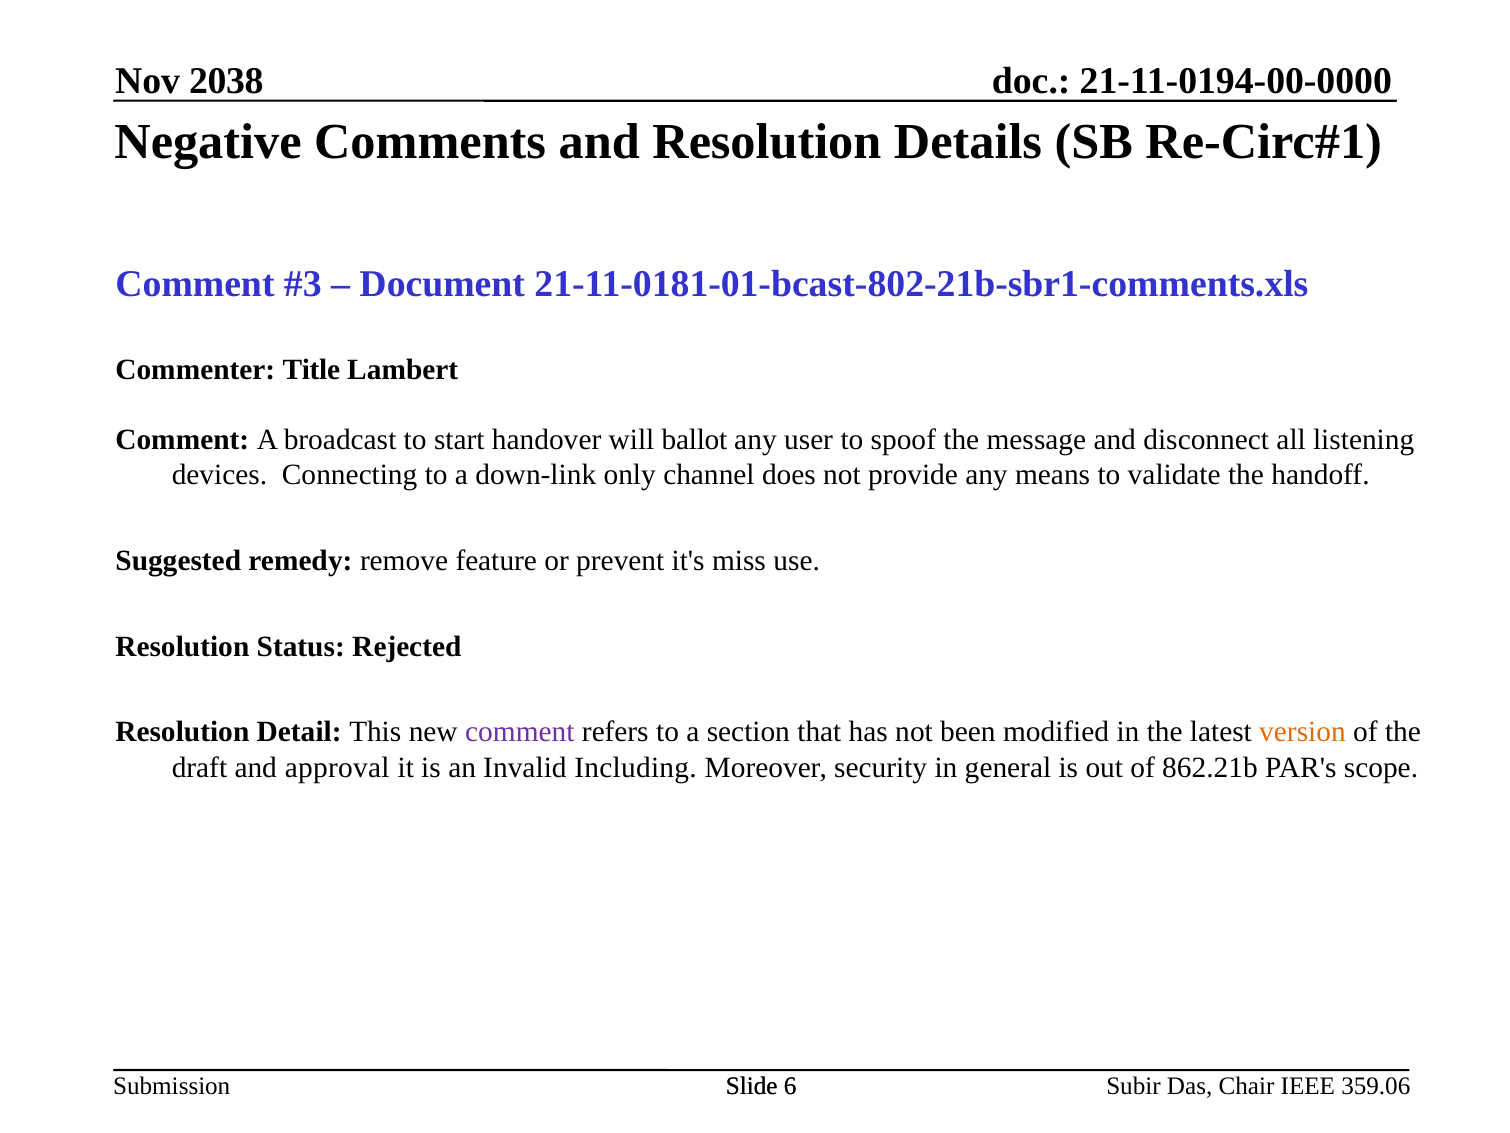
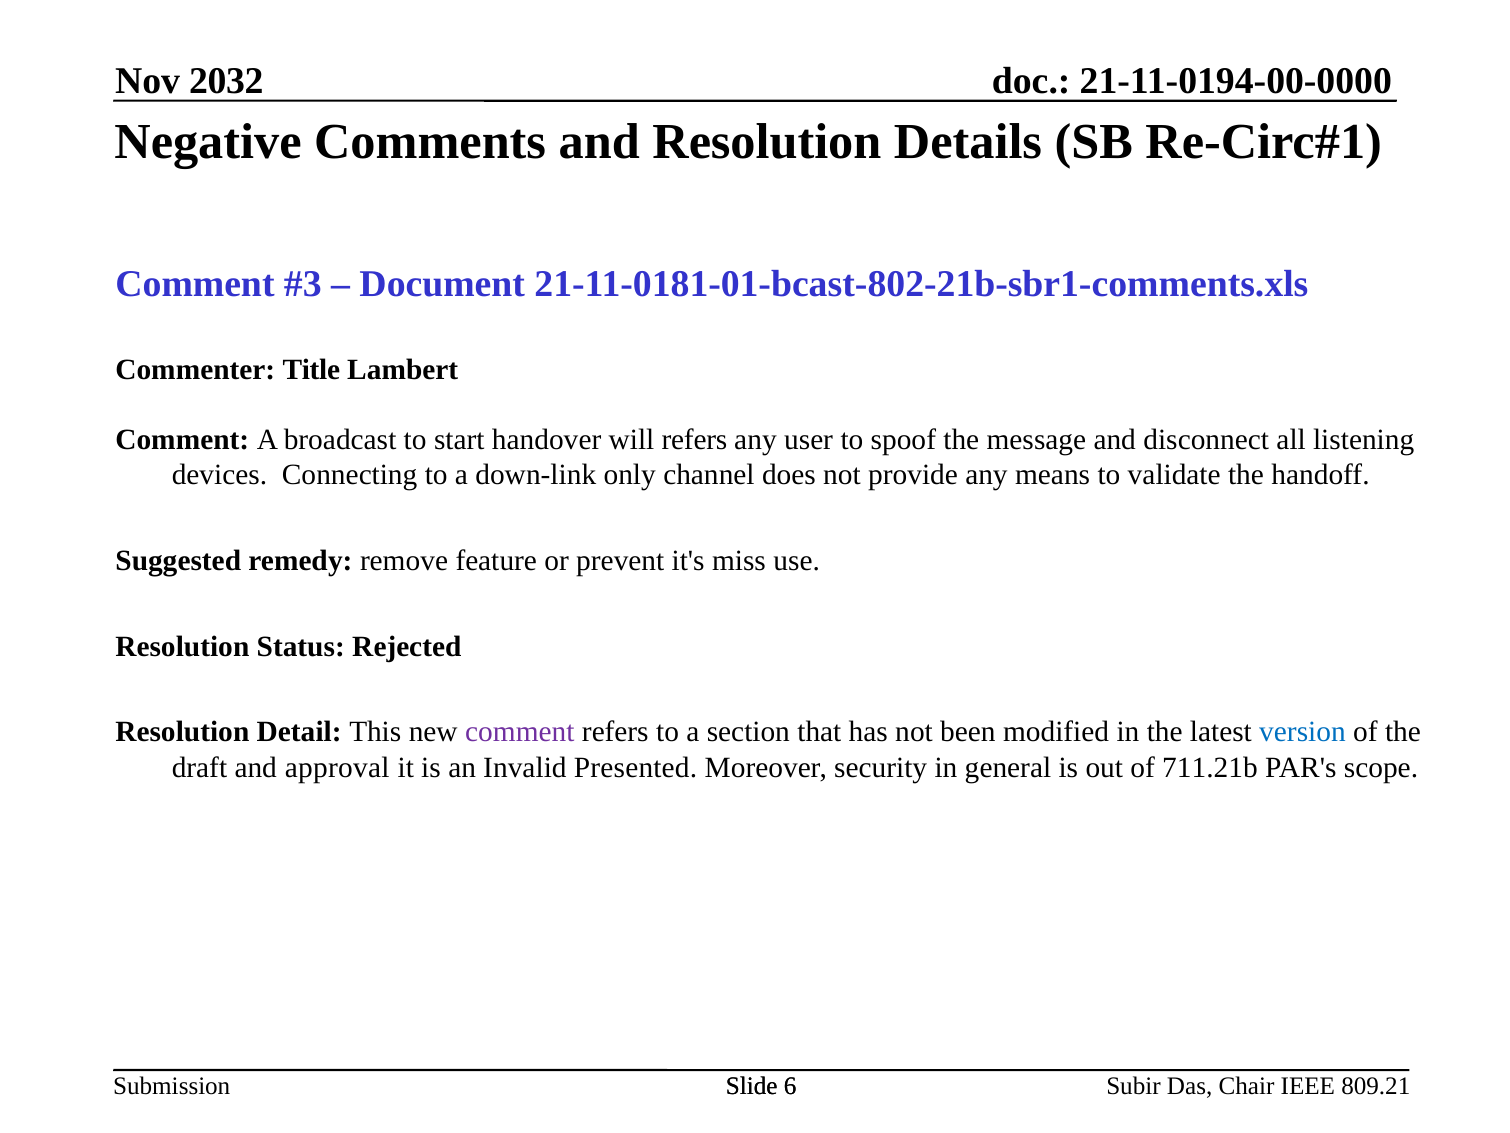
2038: 2038 -> 2032
will ballot: ballot -> refers
version colour: orange -> blue
Including: Including -> Presented
862.21b: 862.21b -> 711.21b
359.06: 359.06 -> 809.21
